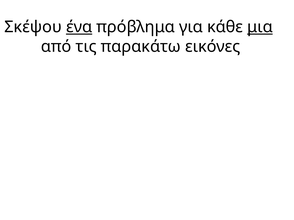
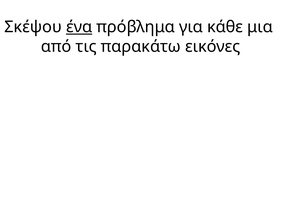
μια underline: present -> none
